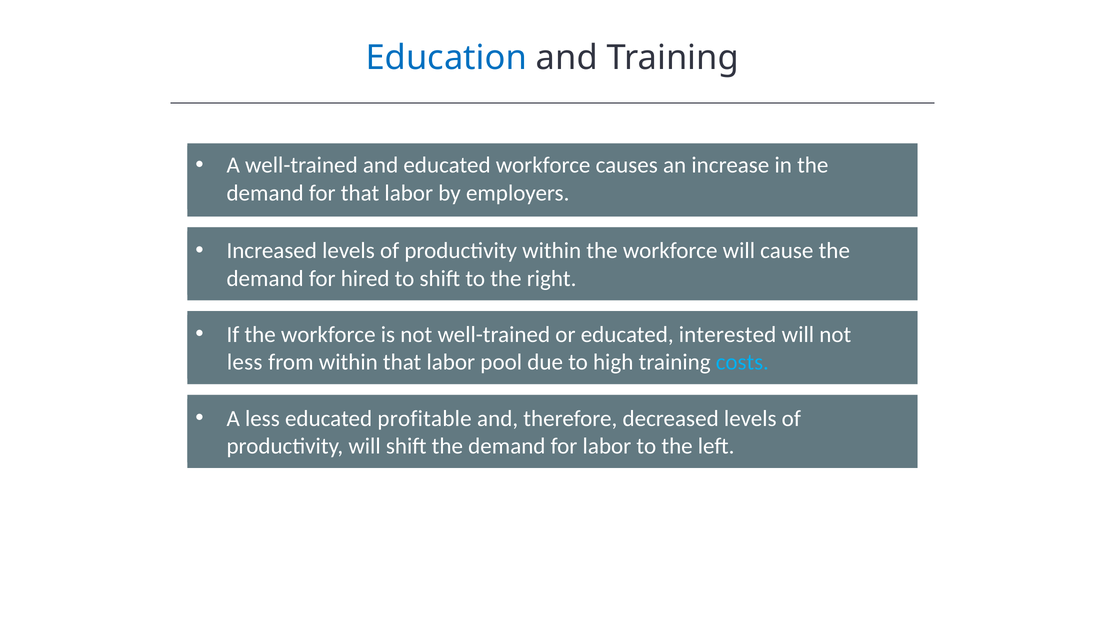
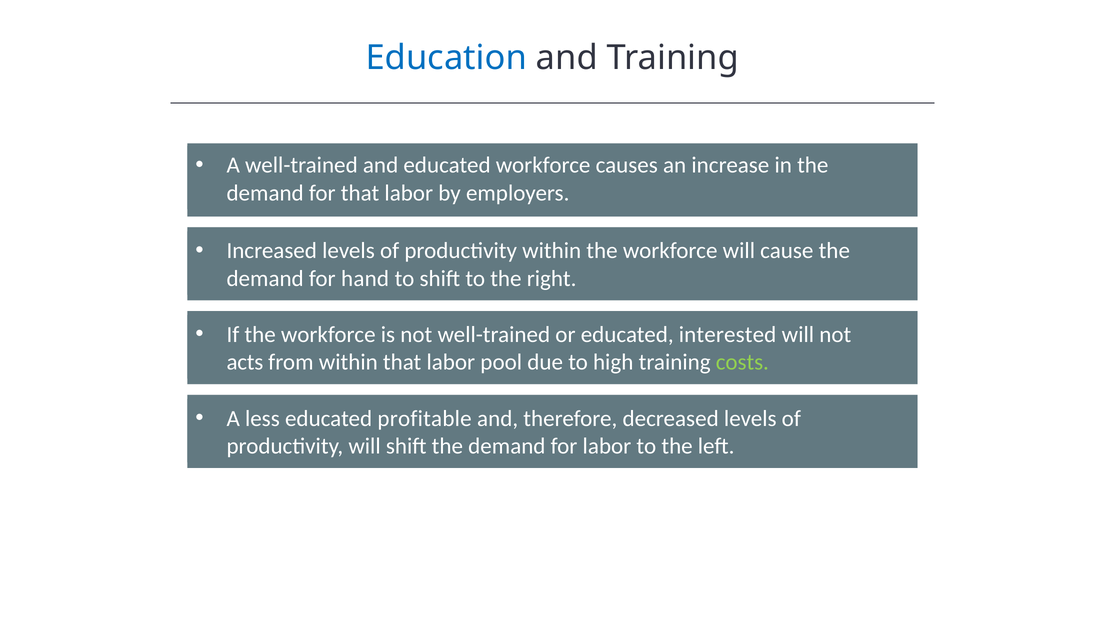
hired: hired -> hand
less at (245, 362): less -> acts
costs colour: light blue -> light green
